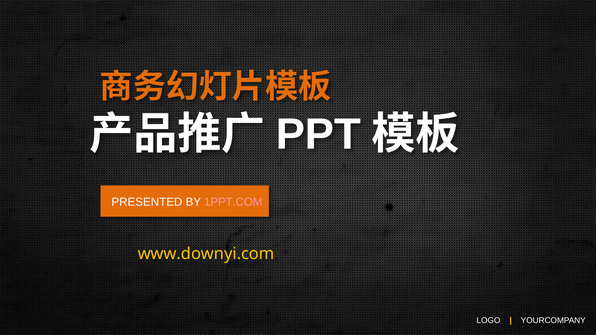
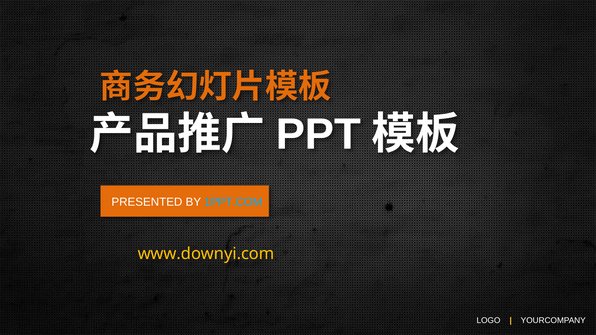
1PPT.COM colour: pink -> light blue
